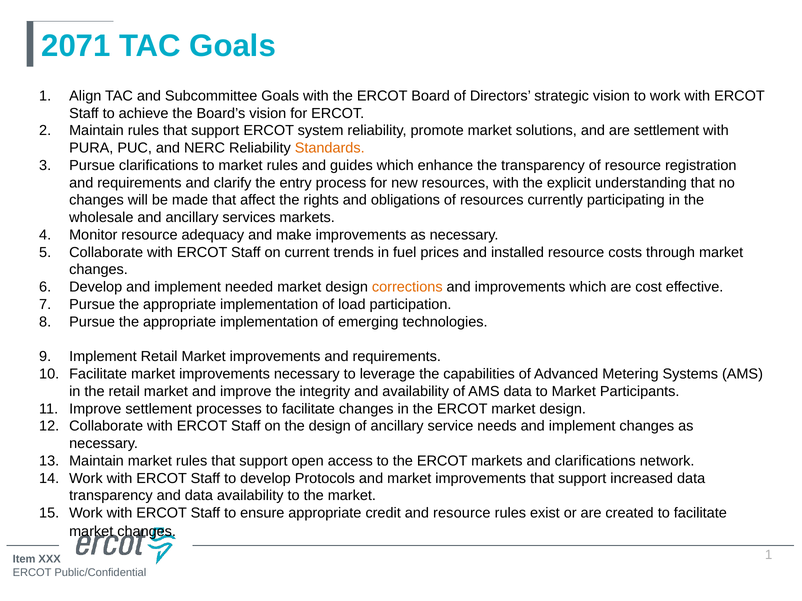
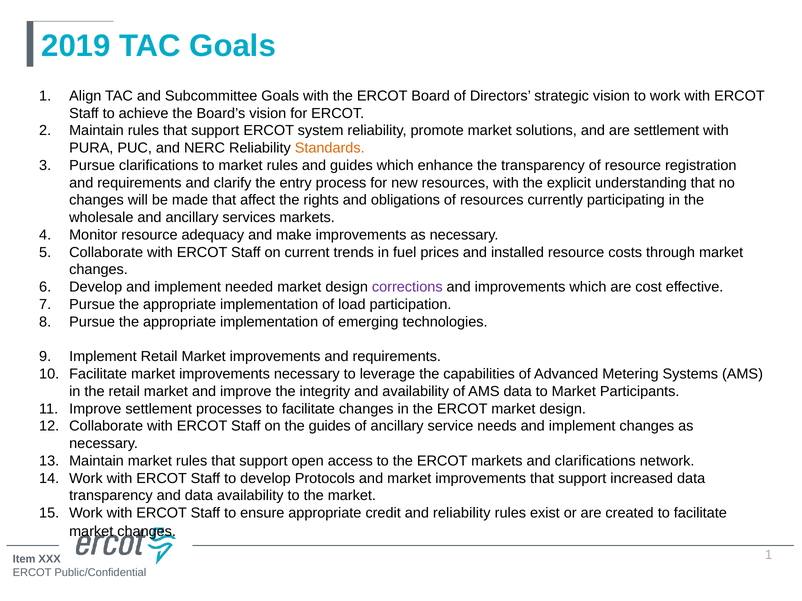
2071: 2071 -> 2019
corrections colour: orange -> purple
the design: design -> guides
and resource: resource -> reliability
